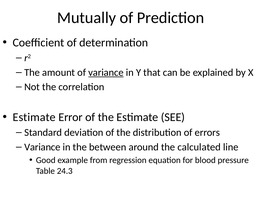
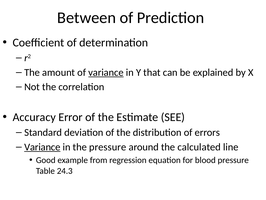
Mutually: Mutually -> Between
Estimate at (34, 117): Estimate -> Accuracy
Variance at (42, 147) underline: none -> present
the between: between -> pressure
